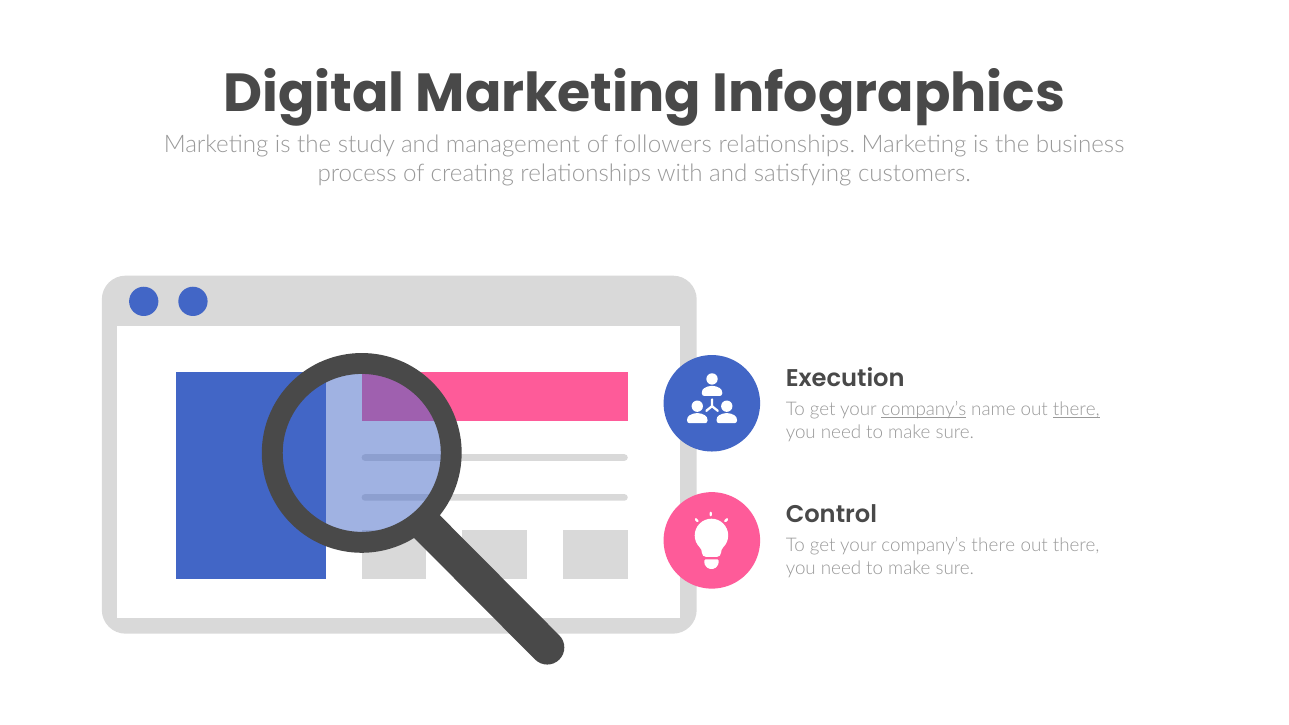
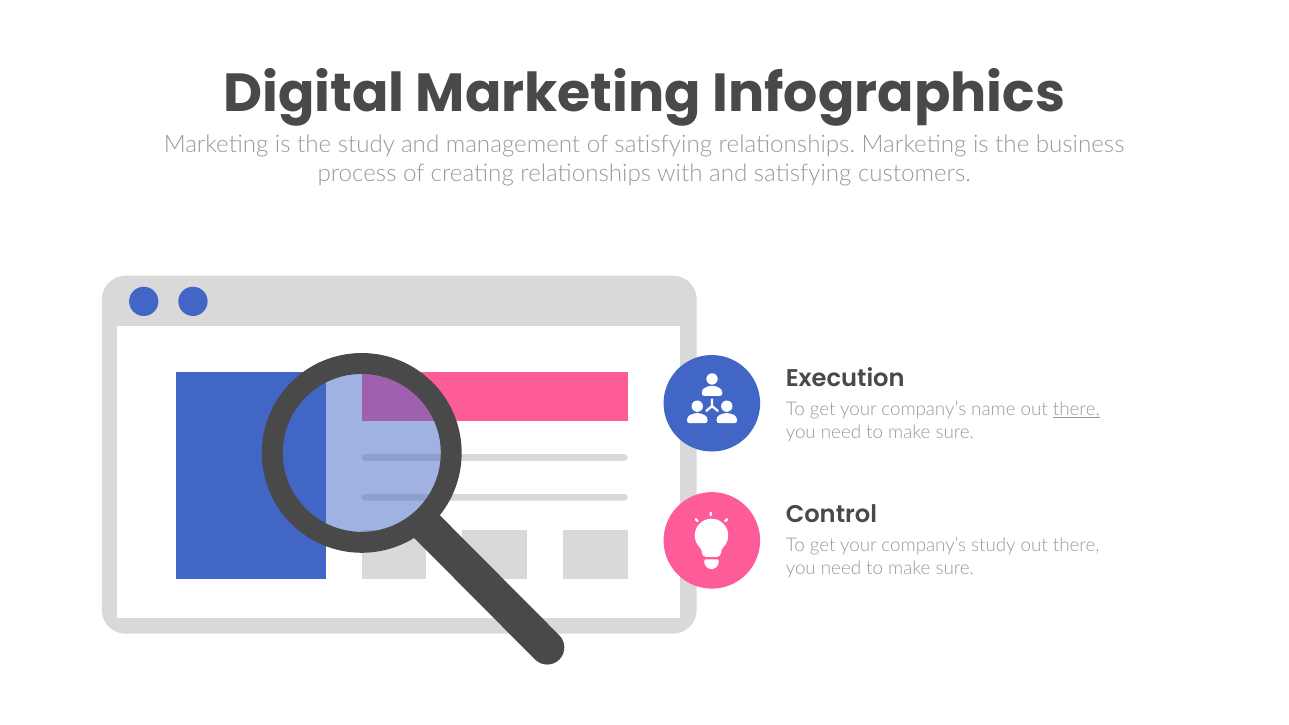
followers at (663, 145): followers -> satisfying
company’s at (924, 410) underline: present -> none
company’s there: there -> study
